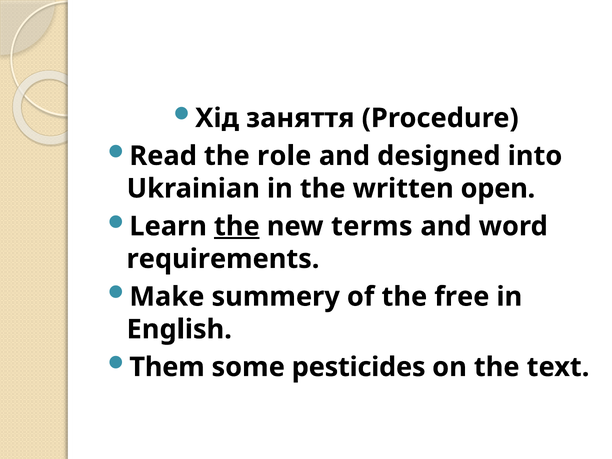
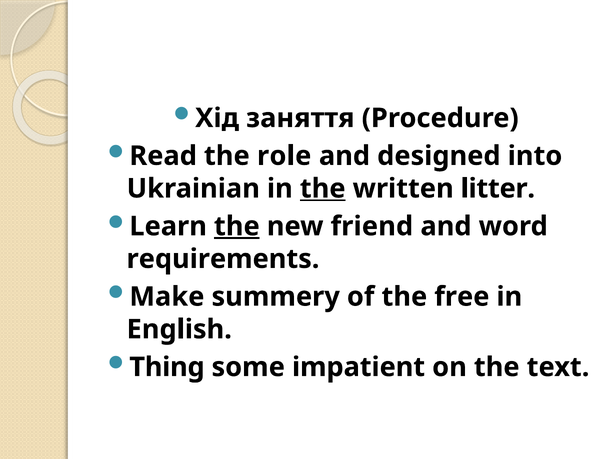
the at (323, 189) underline: none -> present
open: open -> litter
terms: terms -> friend
Them: Them -> Thing
pesticides: pesticides -> impatient
